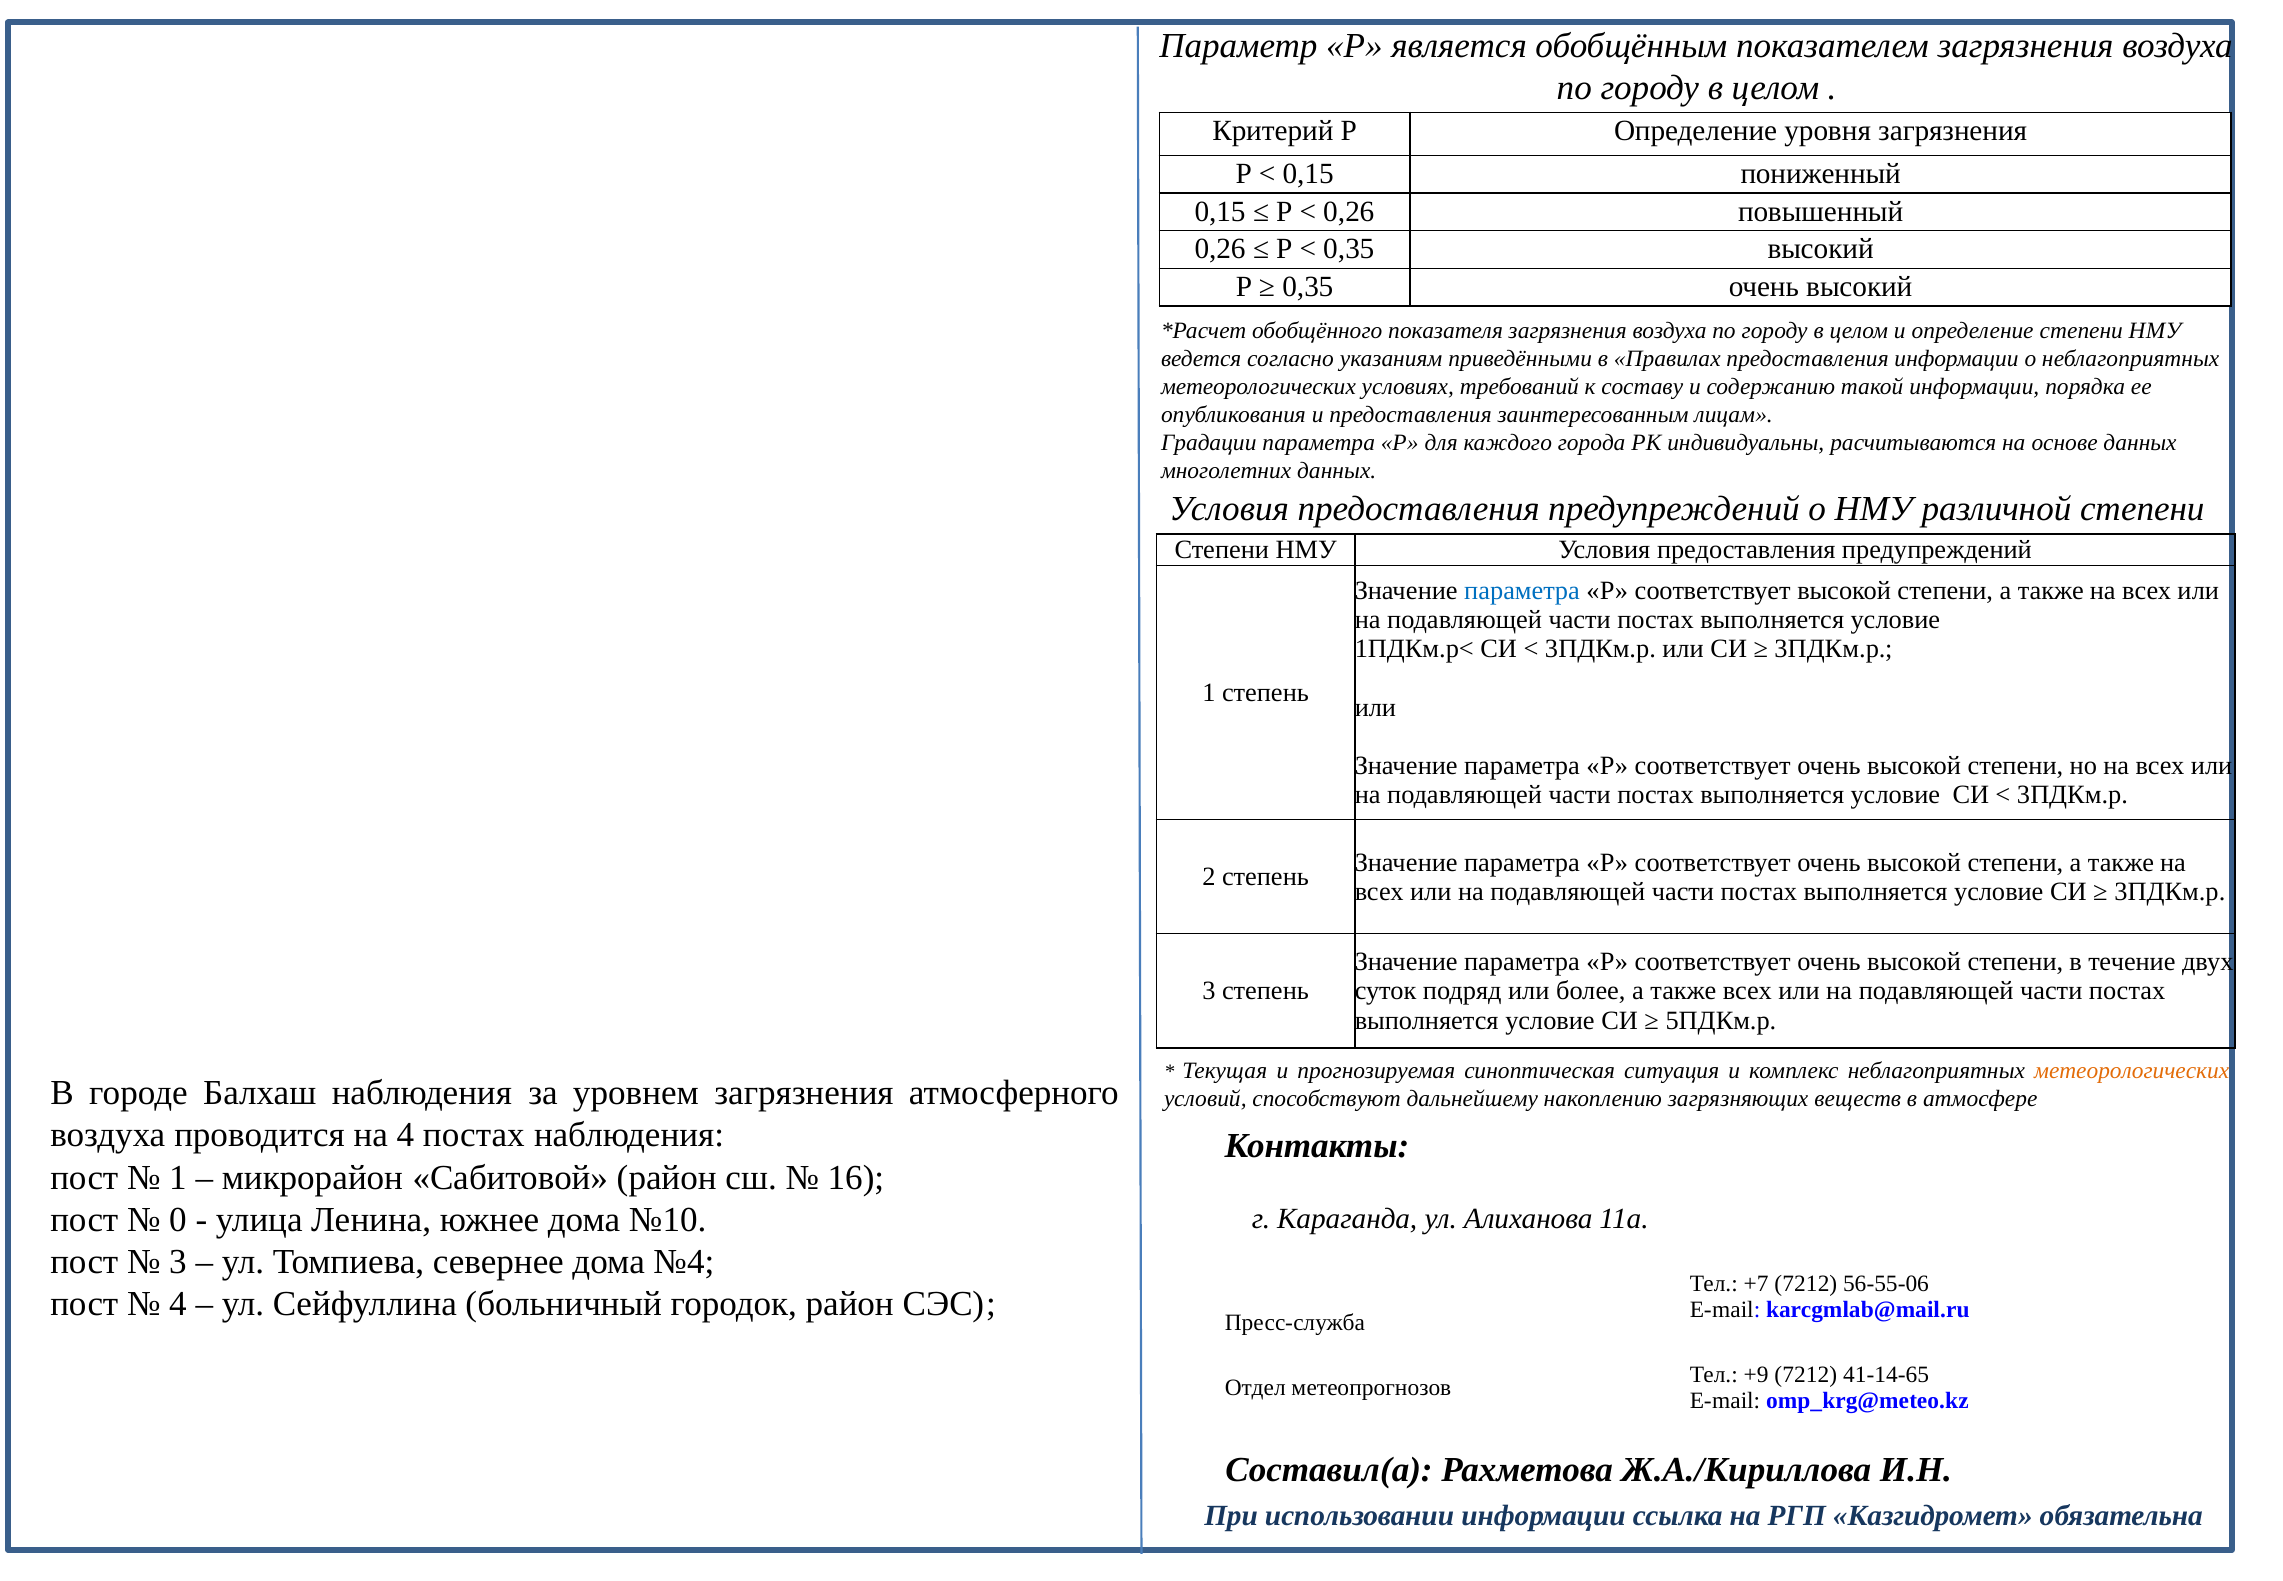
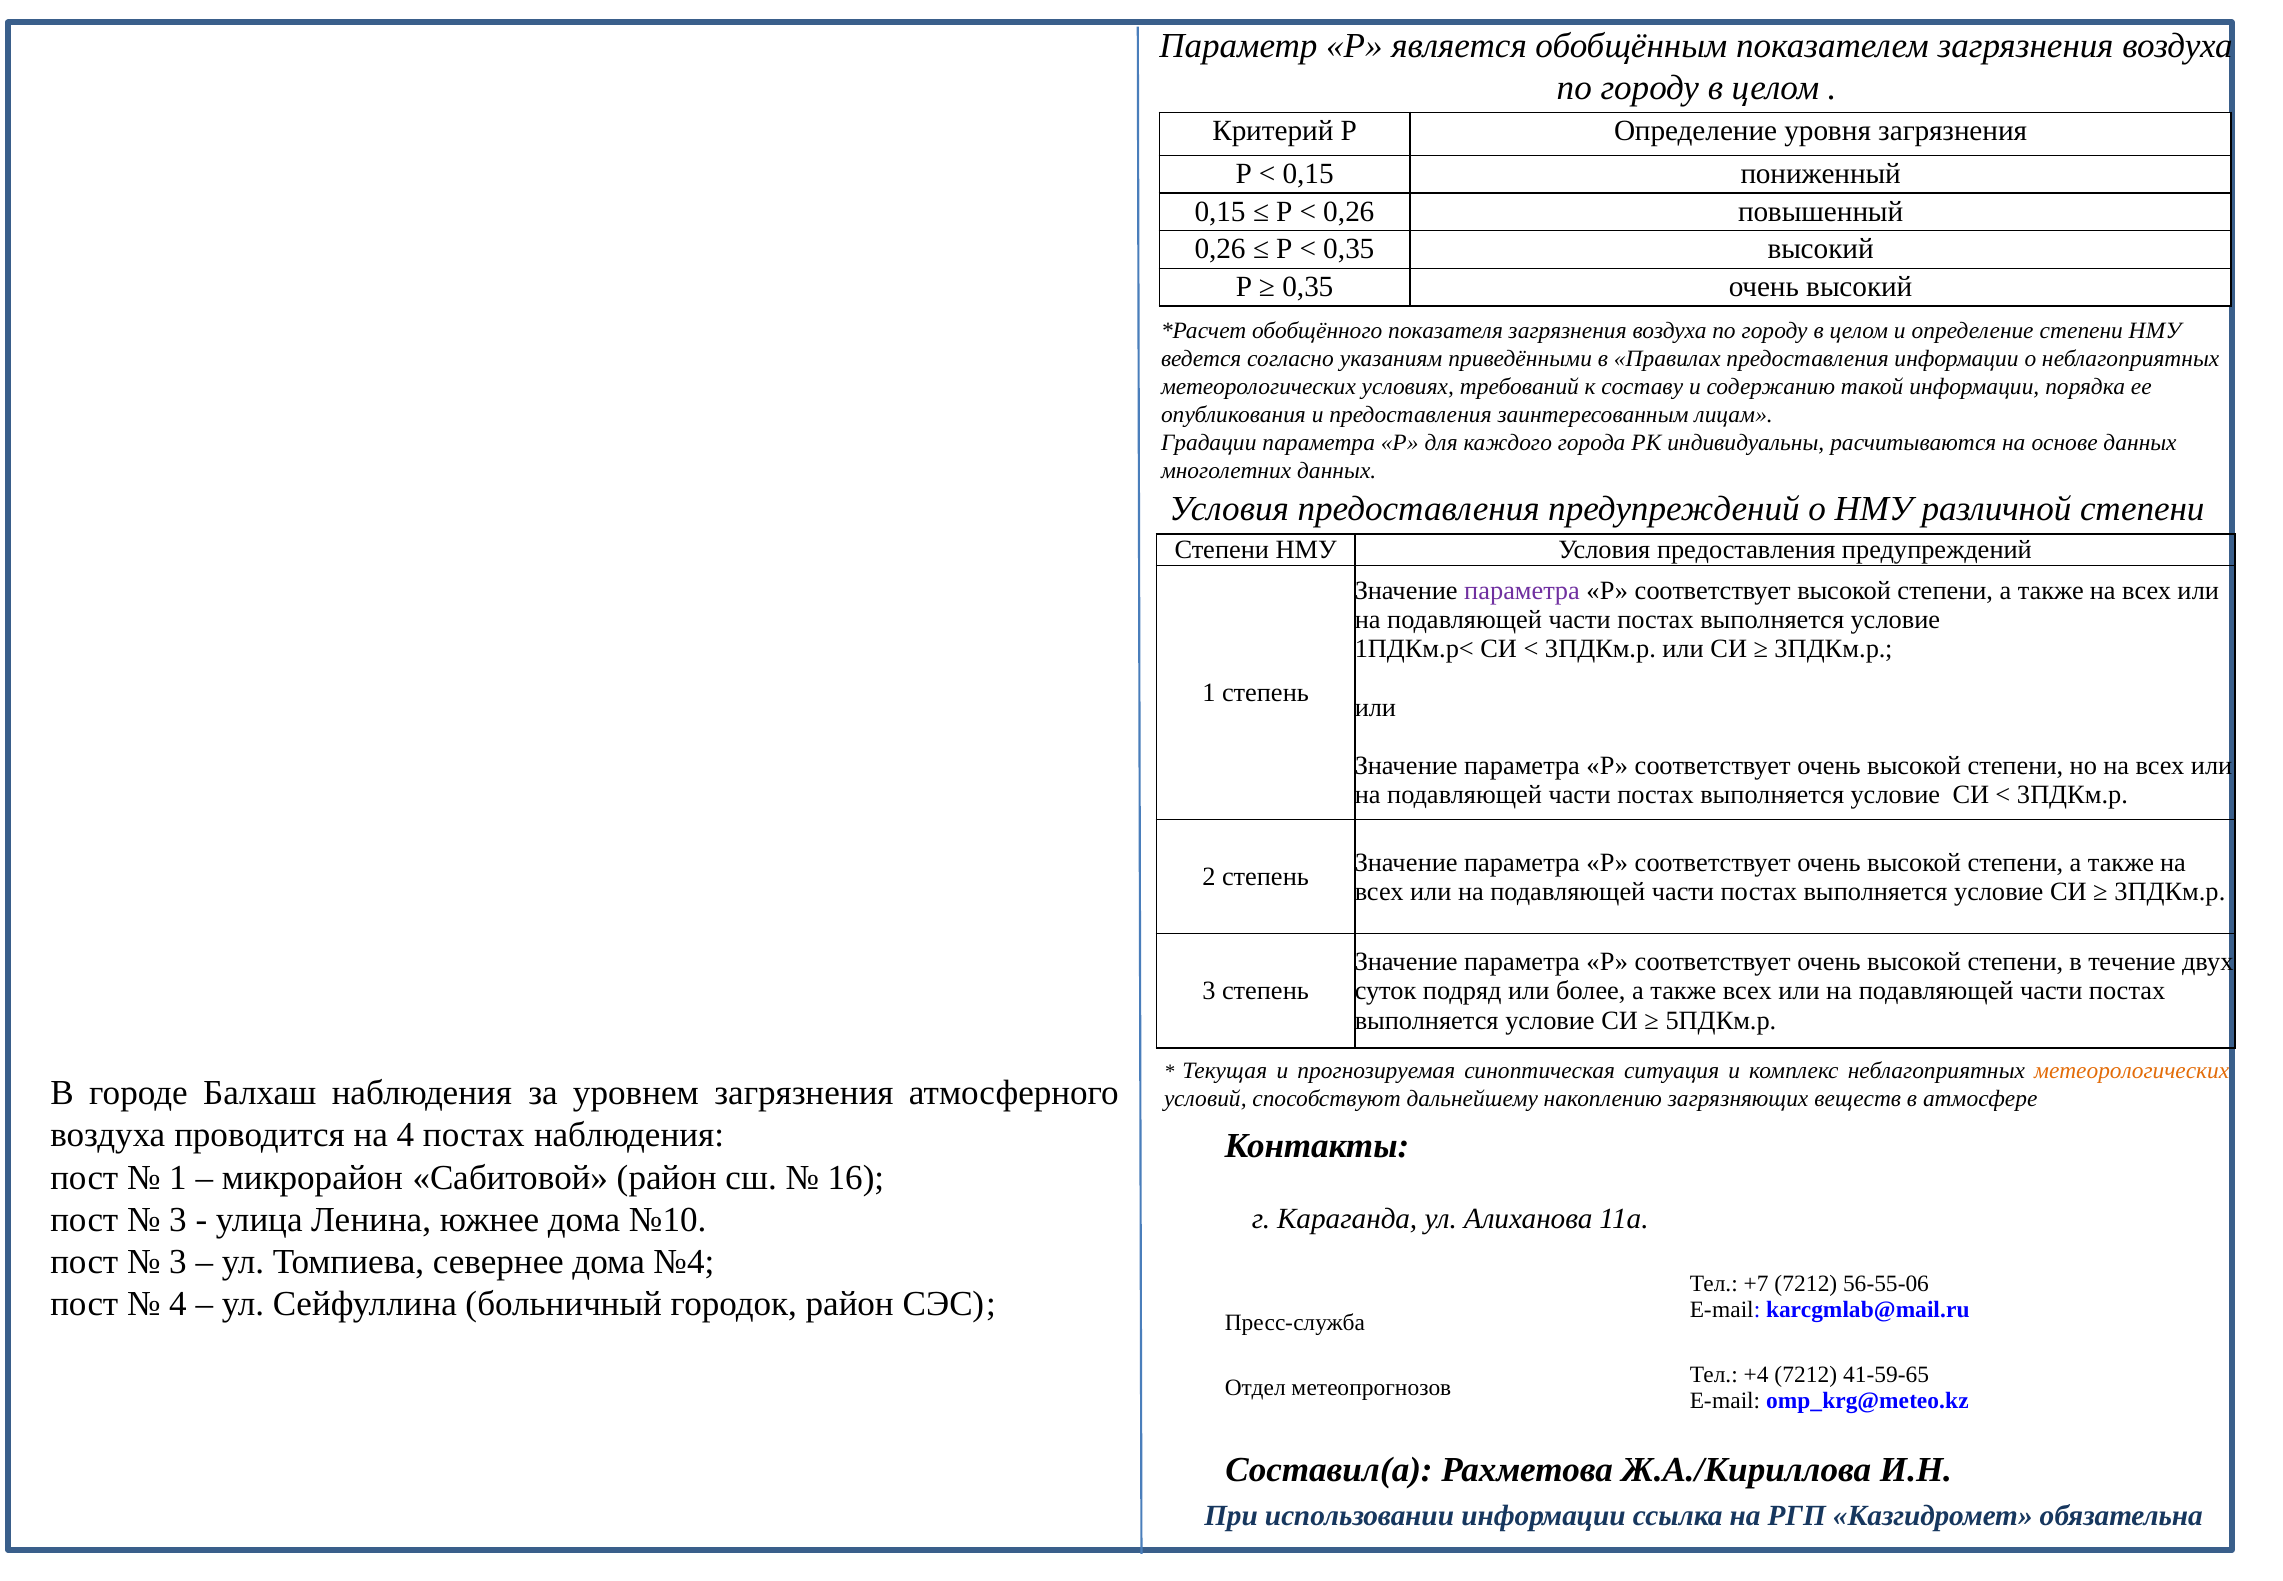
параметра at (1522, 590) colour: blue -> purple
0 at (178, 1219): 0 -> 3
+9: +9 -> +4
41-14-65: 41-14-65 -> 41-59-65
